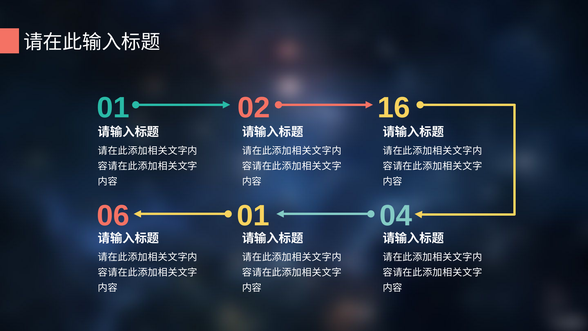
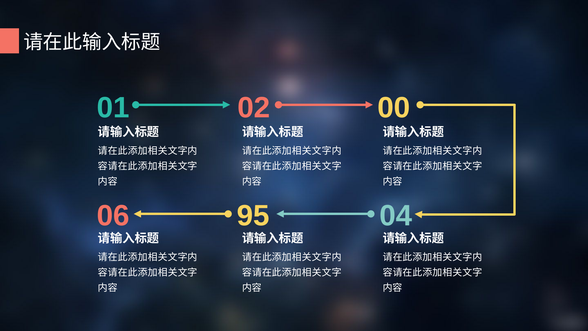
16: 16 -> 00
06 01: 01 -> 95
